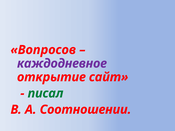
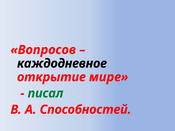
каждодневное colour: purple -> black
сайт: сайт -> мире
Соотношении: Соотношении -> Способностей
